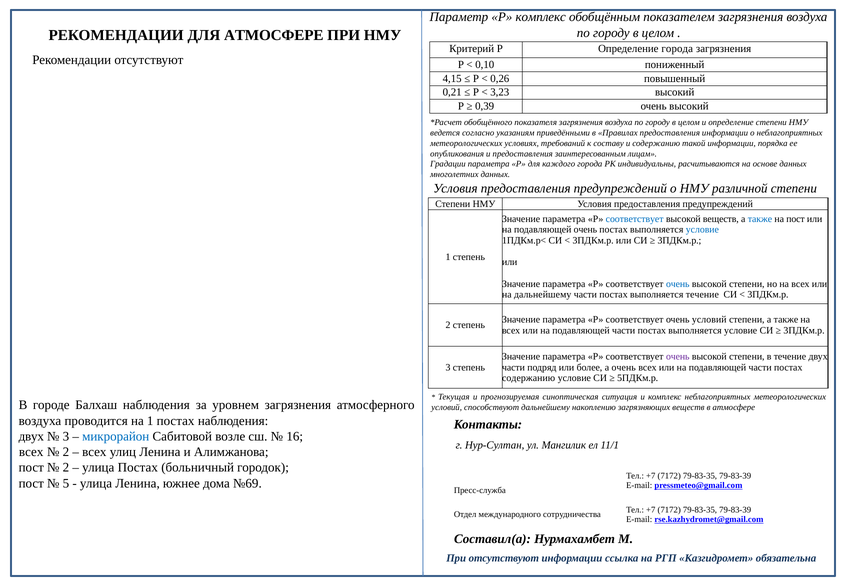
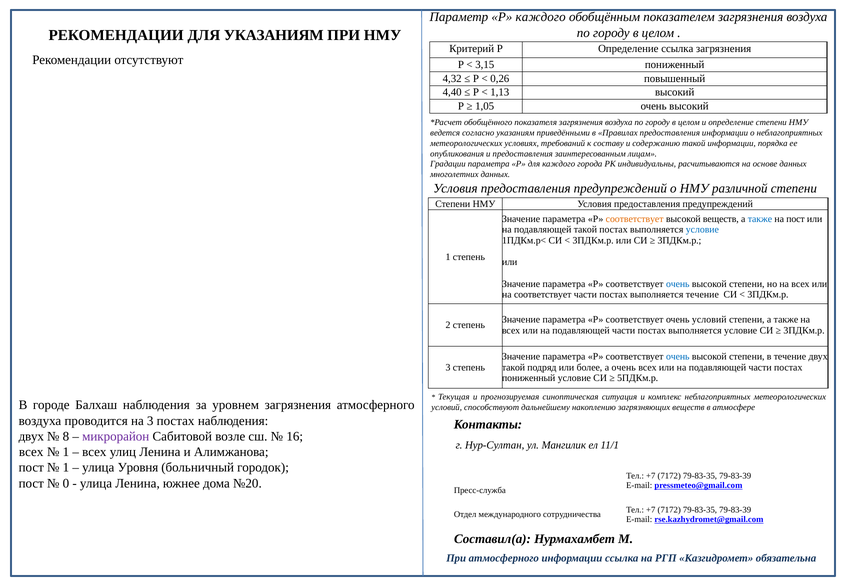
Р комплекс: комплекс -> каждого
ДЛЯ АТМОСФЕРЕ: АТМОСФЕРЕ -> УКАЗАНИЯМ
Определение города: города -> ссылка
0,10: 0,10 -> 3,15
4,15: 4,15 -> 4,32
0,21: 0,21 -> 4,40
3,23: 3,23 -> 1,13
0,39: 0,39 -> 1,05
соответствует at (635, 219) colour: blue -> orange
подавляющей очень: очень -> такой
на дальнейшему: дальнейшему -> соответствует
очень at (678, 356) colour: purple -> blue
части at (513, 367): части -> такой
содержанию at (529, 378): содержанию -> пониженный
на 1: 1 -> 3
3 at (66, 436): 3 -> 8
микрорайон colour: blue -> purple
2 at (66, 452): 2 -> 1
2 at (66, 467): 2 -> 1
улица Постах: Постах -> Уровня
5: 5 -> 0
№69: №69 -> №20
При отсутствуют: отсутствуют -> атмосферного
